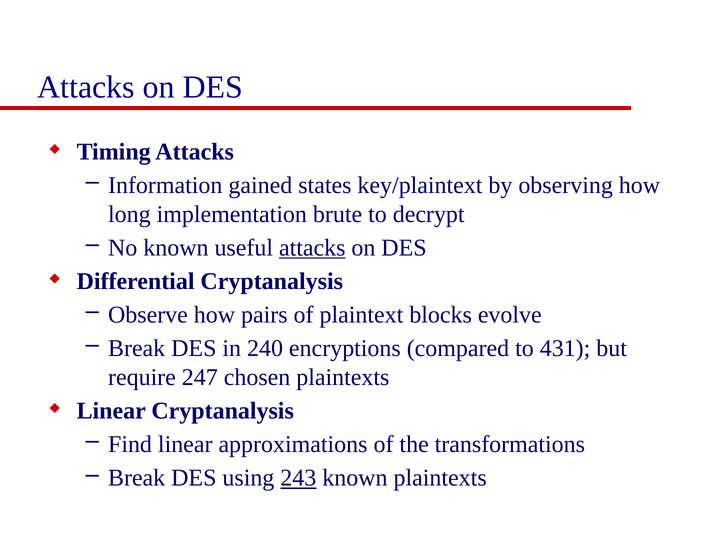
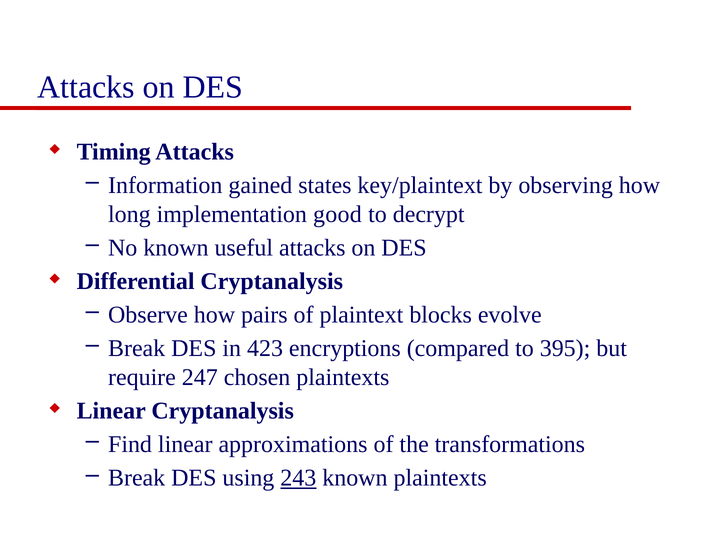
brute: brute -> good
attacks at (312, 247) underline: present -> none
240: 240 -> 423
431: 431 -> 395
